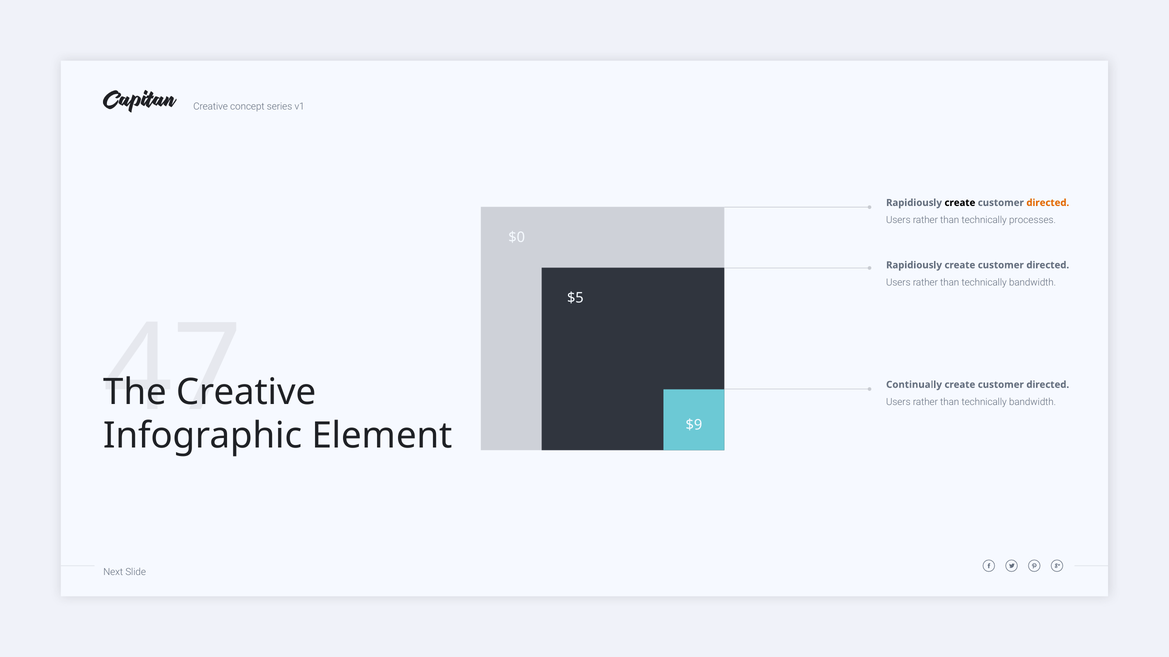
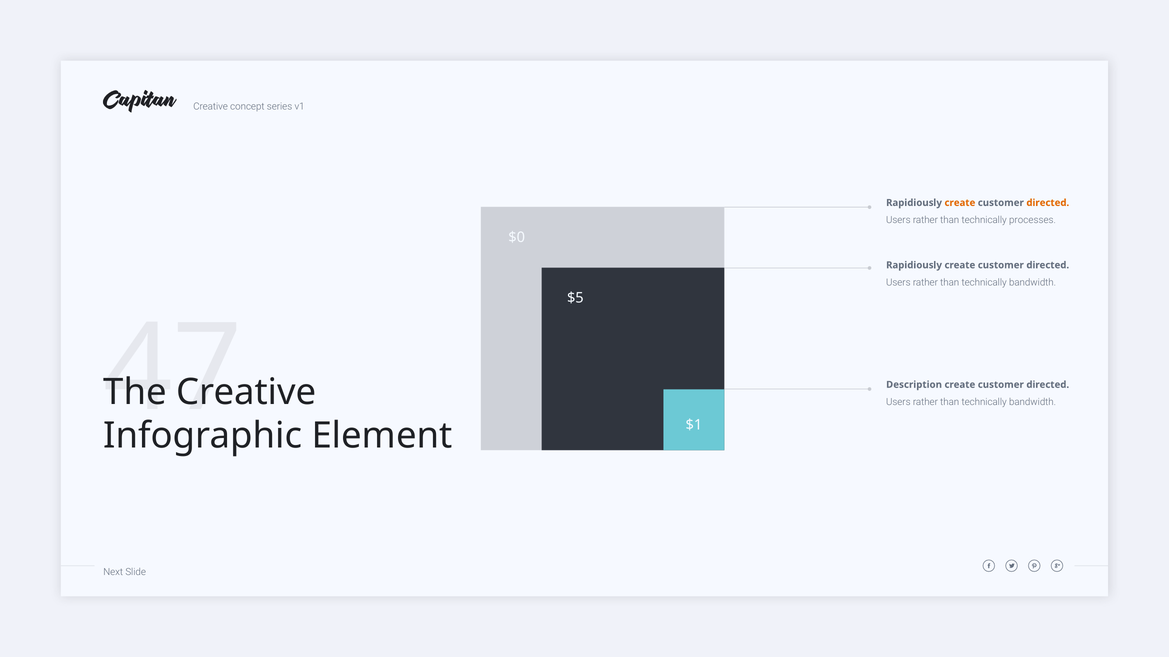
create at (960, 203) colour: black -> orange
Continually: Continually -> Description
$9: $9 -> $1
